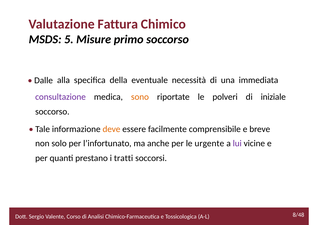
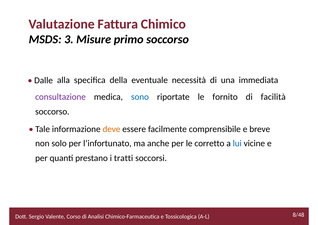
5: 5 -> 3
sono colour: orange -> blue
polveri: polveri -> fornito
iniziale: iniziale -> facilità
urgente: urgente -> corretto
lui colour: purple -> blue
